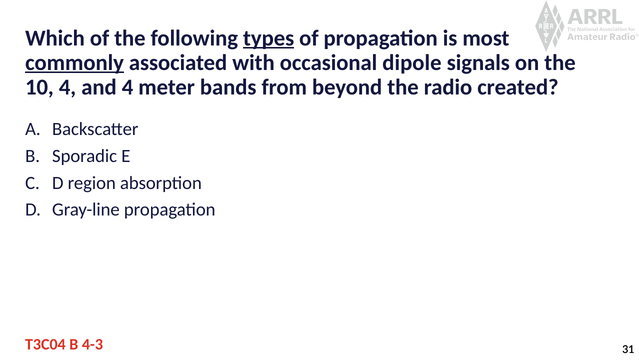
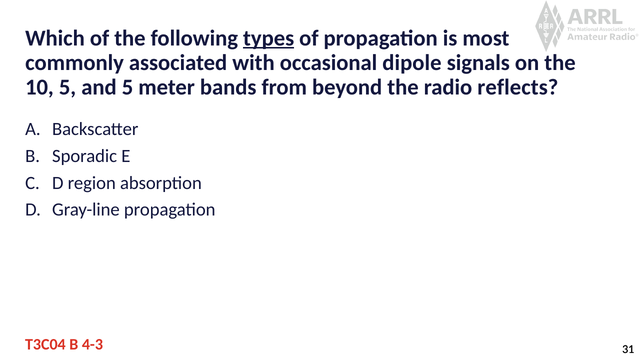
commonly underline: present -> none
10 4: 4 -> 5
and 4: 4 -> 5
created: created -> reflects
